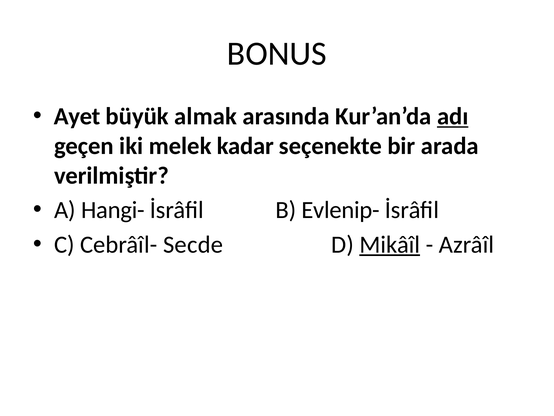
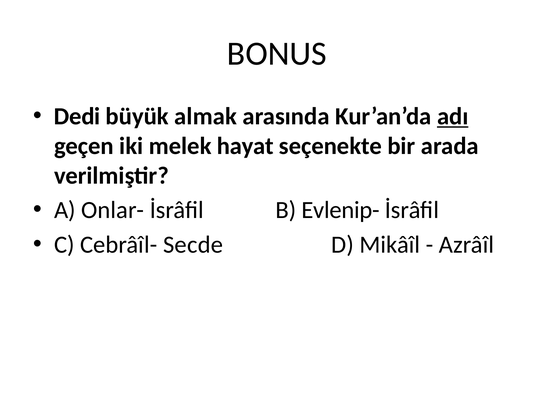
Ayet: Ayet -> Dedi
kadar: kadar -> hayat
Hangi-: Hangi- -> Onlar-
Mikâîl underline: present -> none
